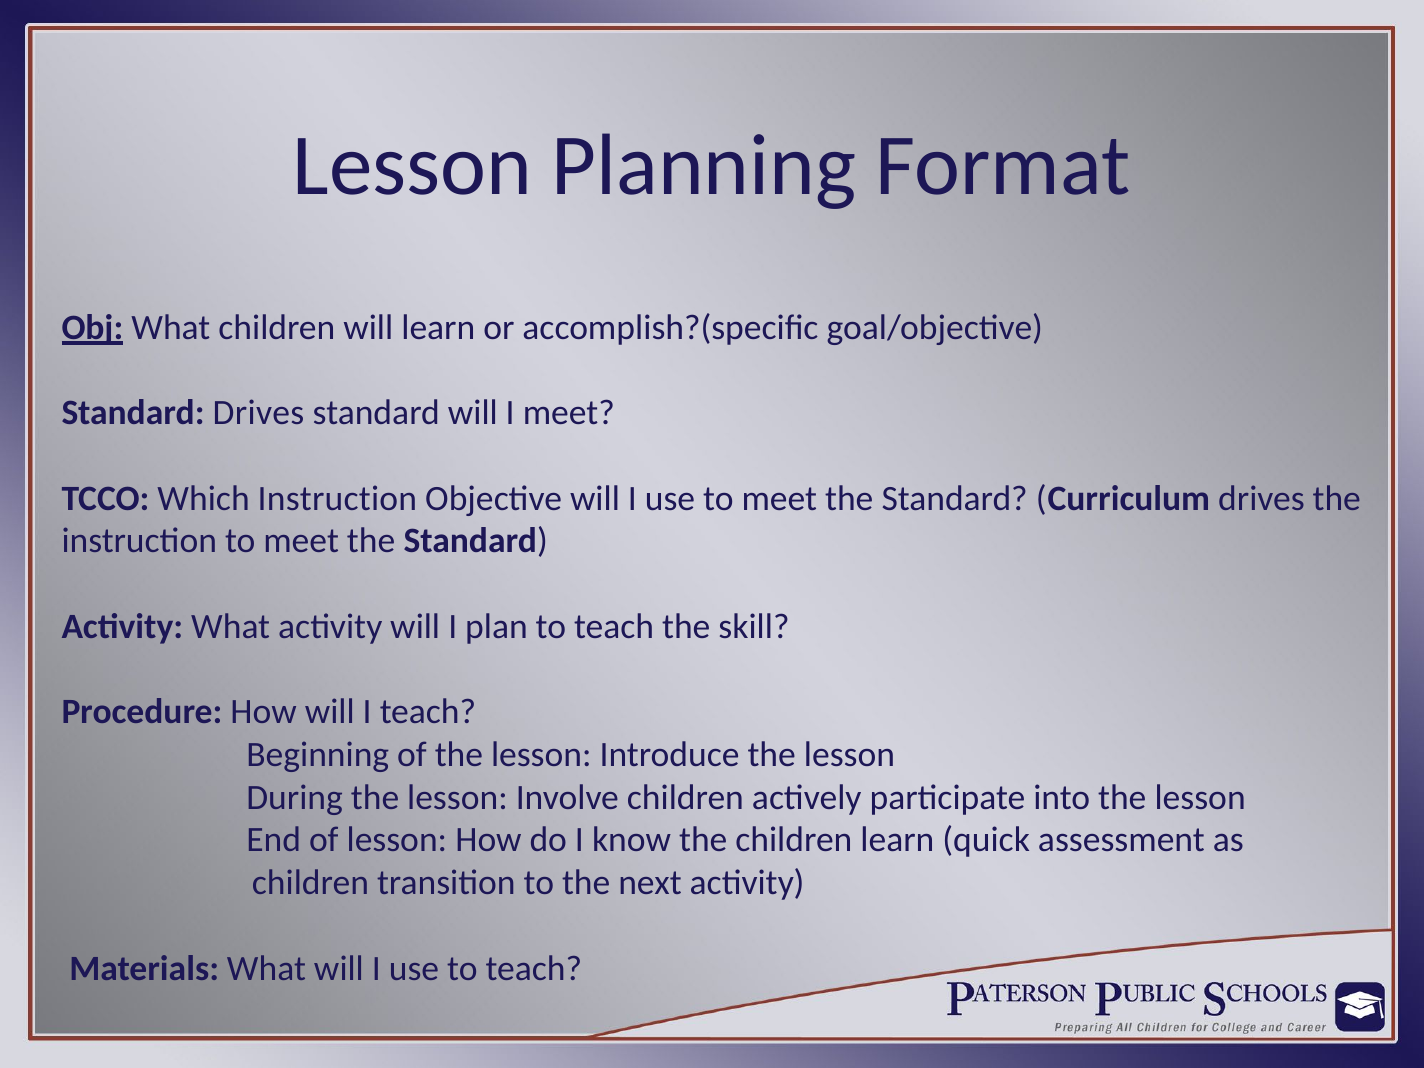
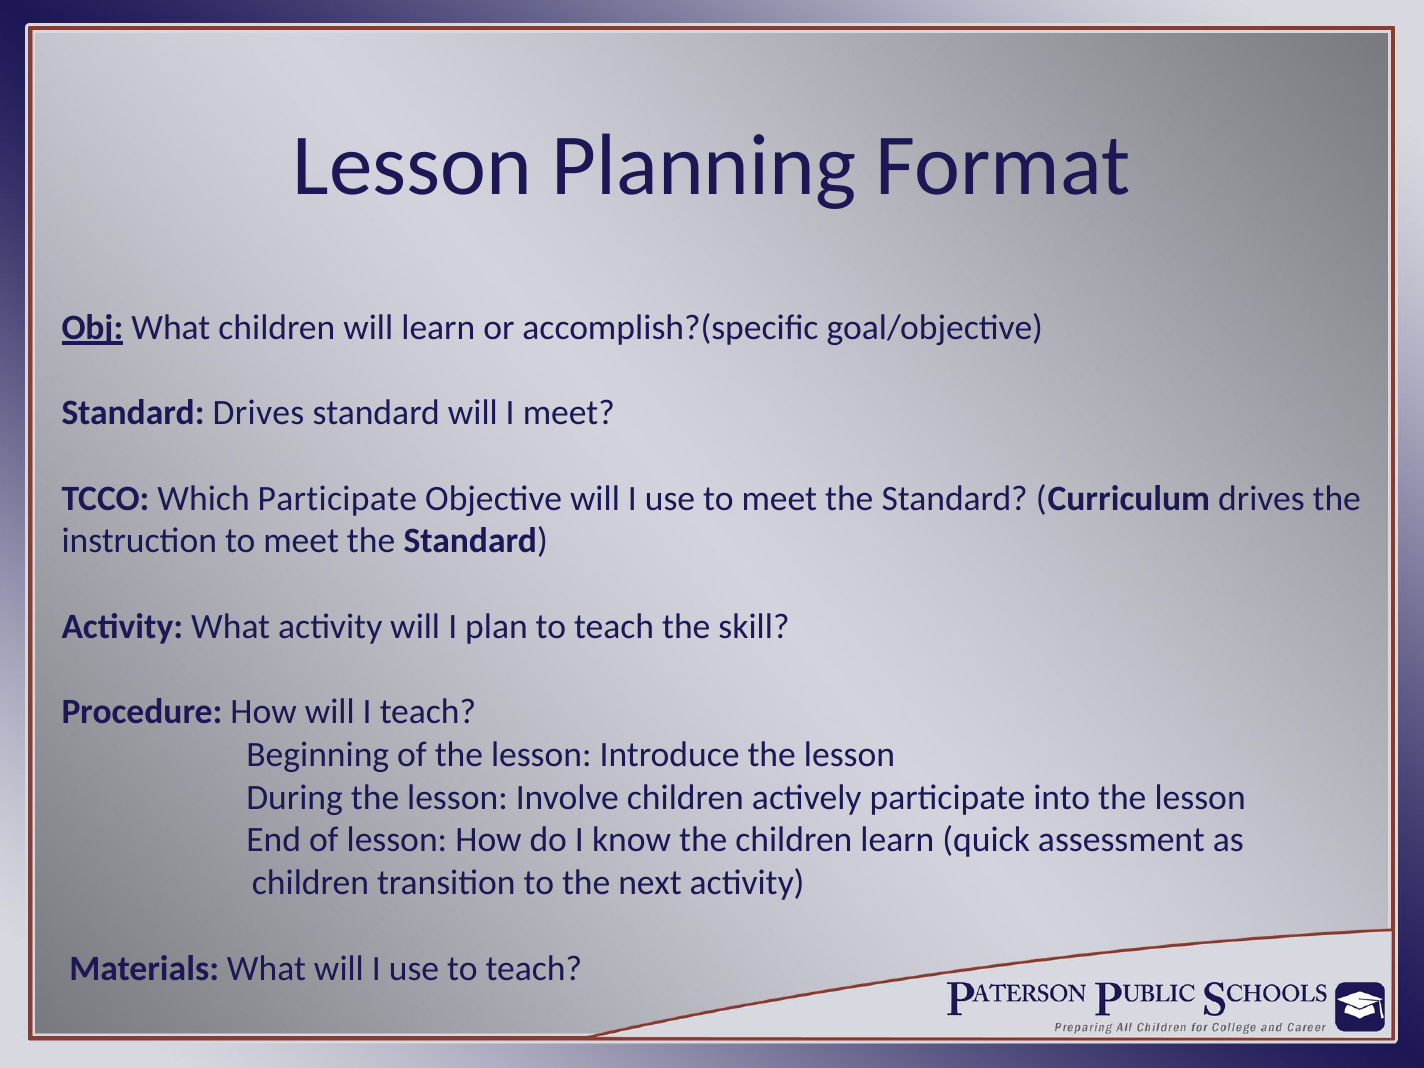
Which Instruction: Instruction -> Participate
